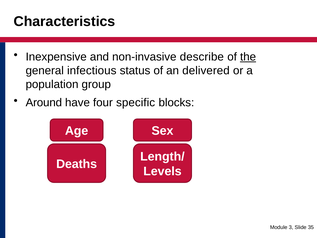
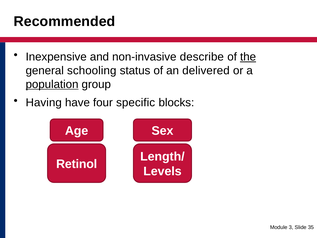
Characteristics: Characteristics -> Recommended
infectious: infectious -> schooling
population underline: none -> present
Around: Around -> Having
Deaths: Deaths -> Retinol
